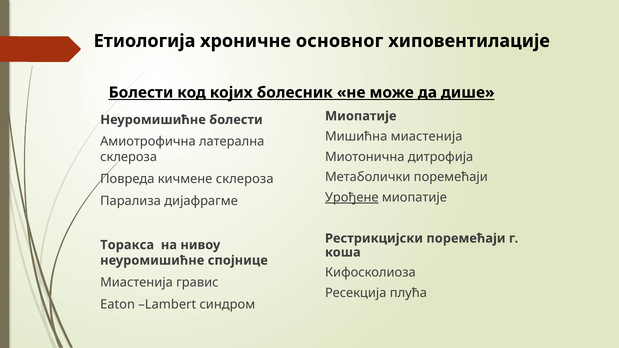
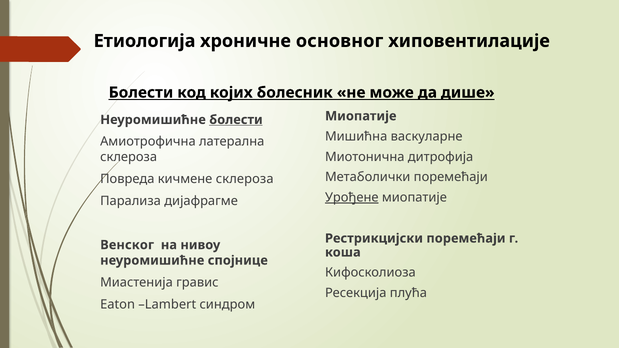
болести at (236, 120) underline: none -> present
миастенија: миастенија -> васкуларне
Торакса: Торакса -> Венског
